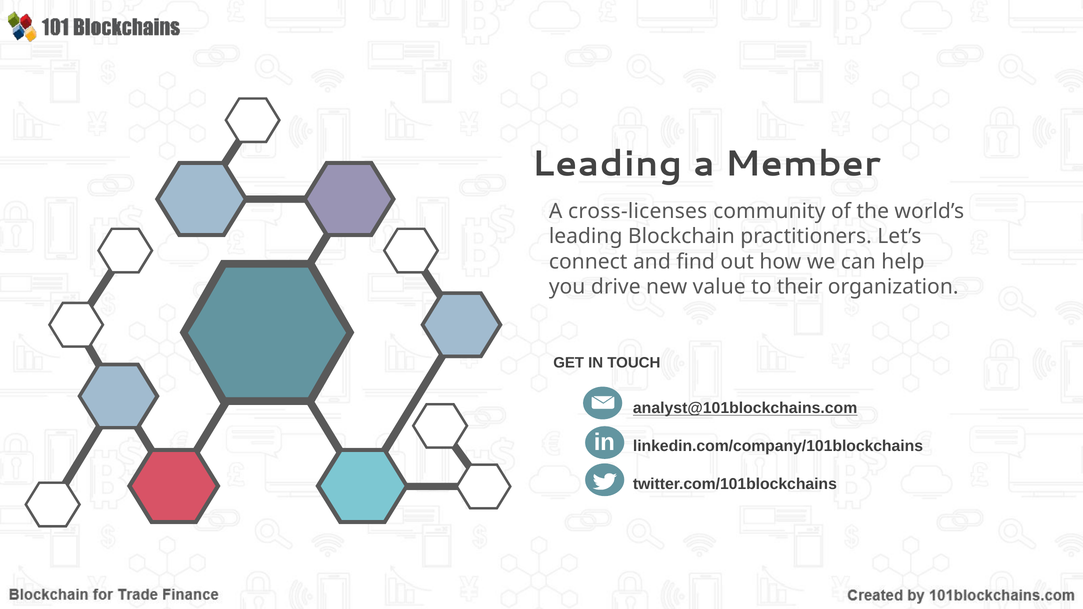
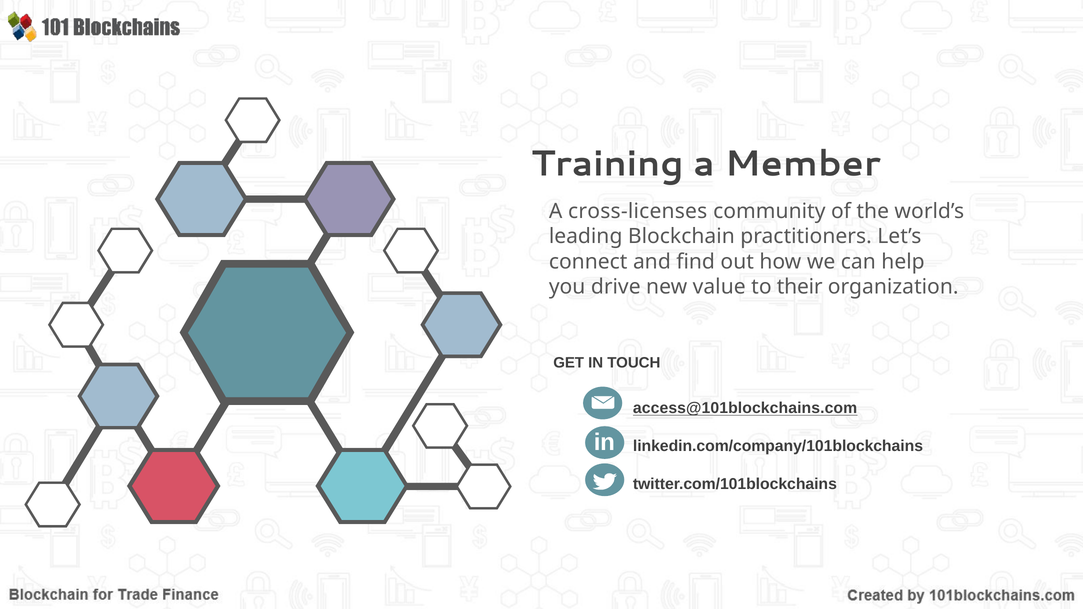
Leading at (607, 164): Leading -> Training
analyst@101blockchains.com: analyst@101blockchains.com -> access@101blockchains.com
